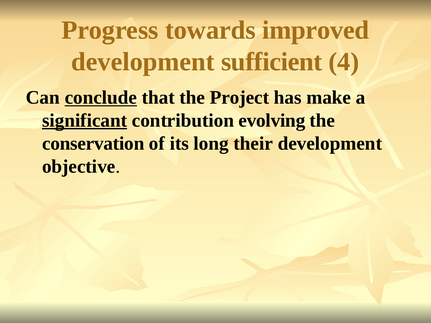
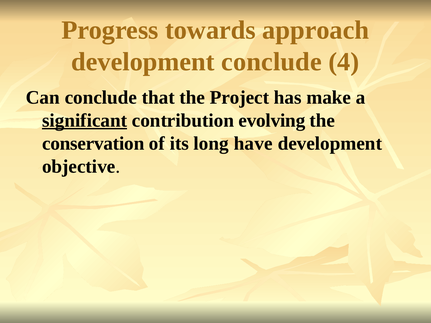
improved: improved -> approach
development sufficient: sufficient -> conclude
conclude at (101, 98) underline: present -> none
their: their -> have
